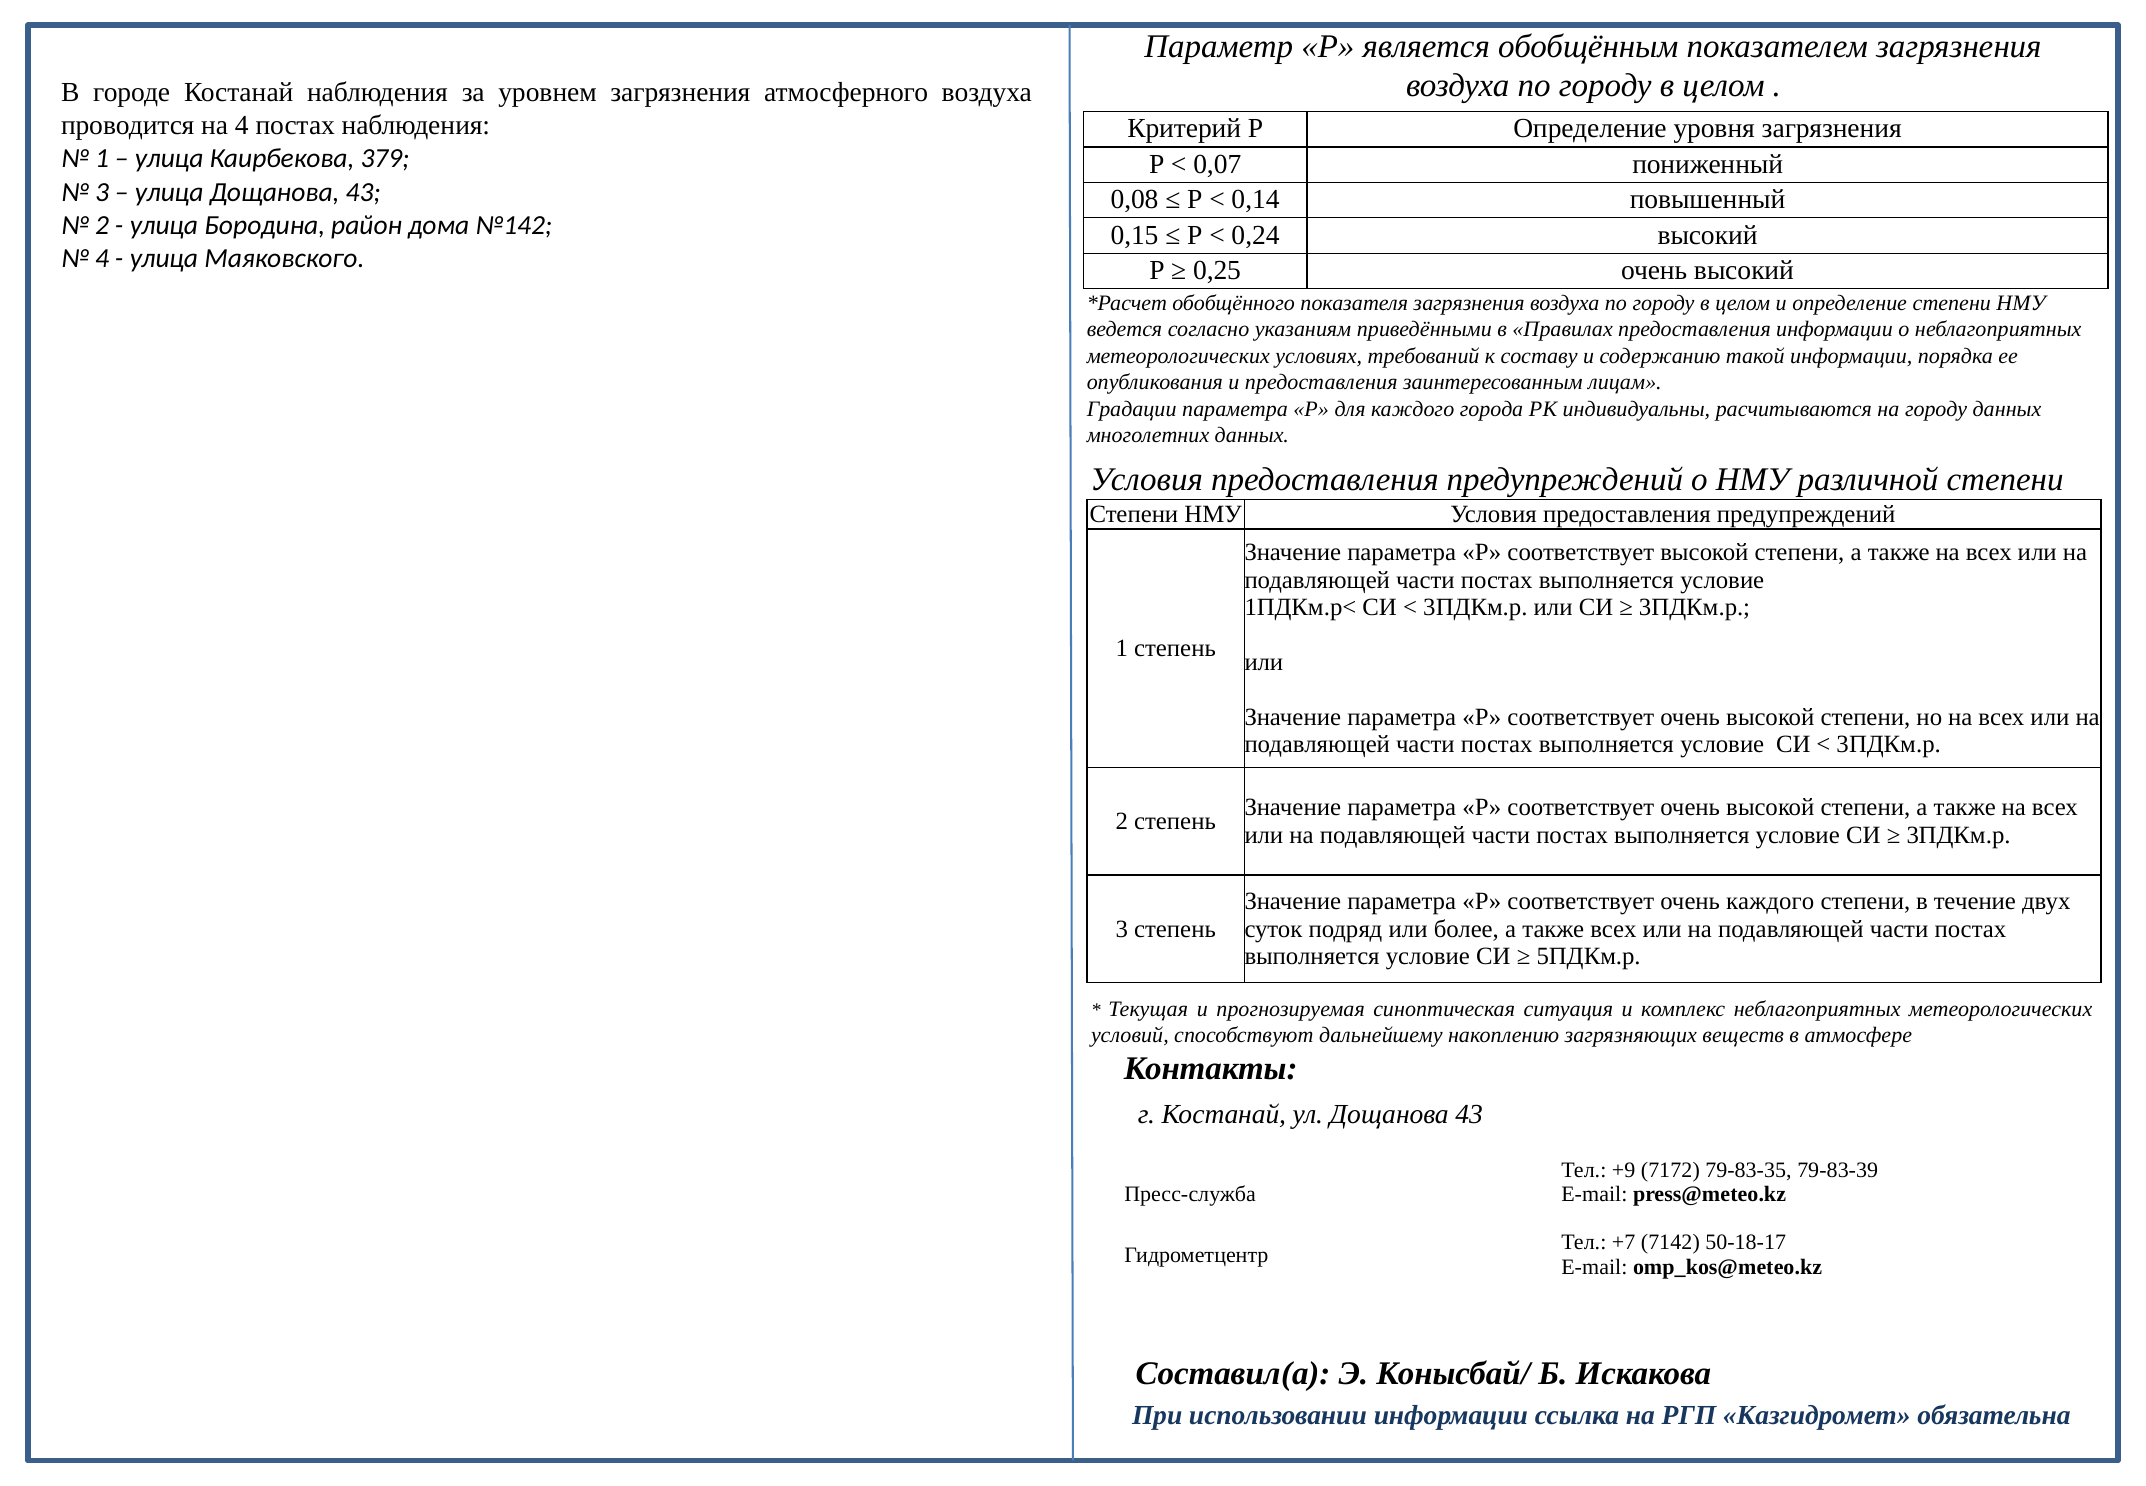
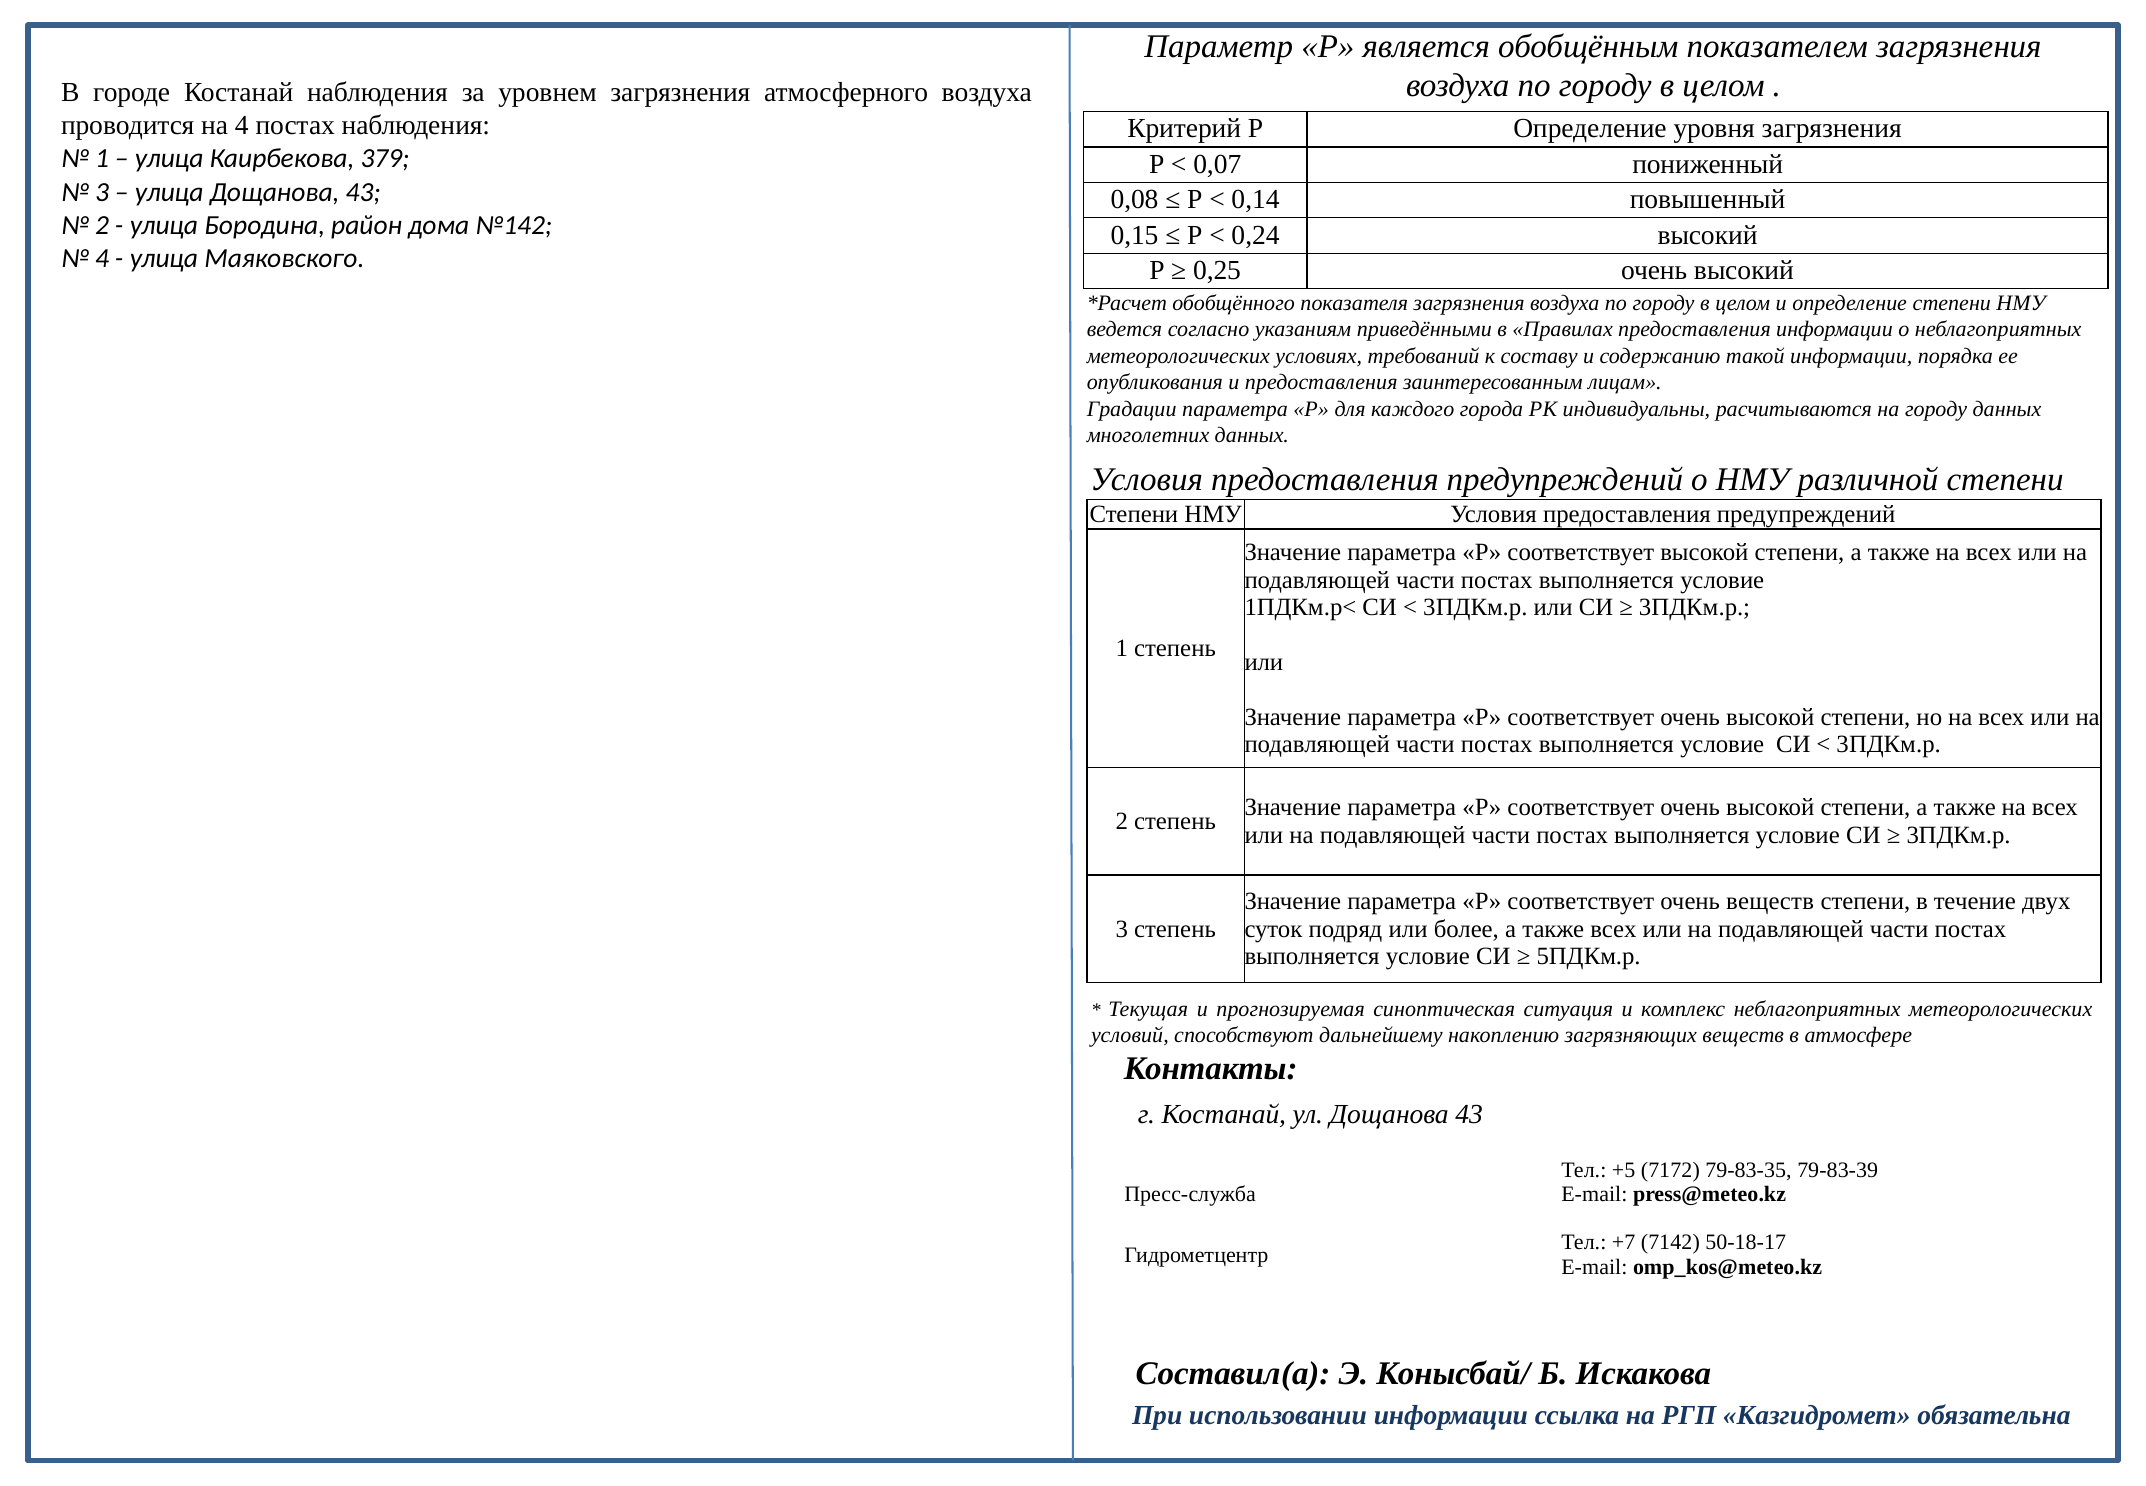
очень каждого: каждого -> веществ
+9: +9 -> +5
